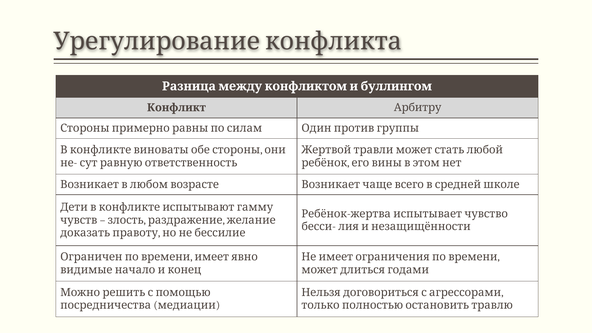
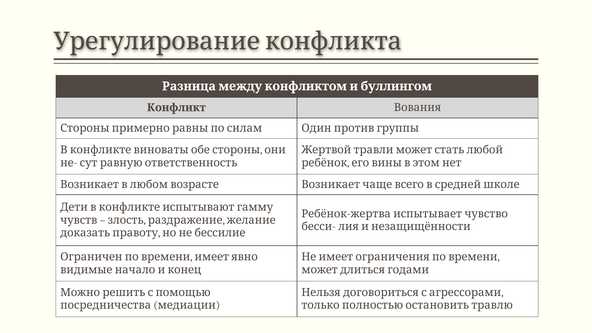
Арбитру: Арбитру -> Вования
